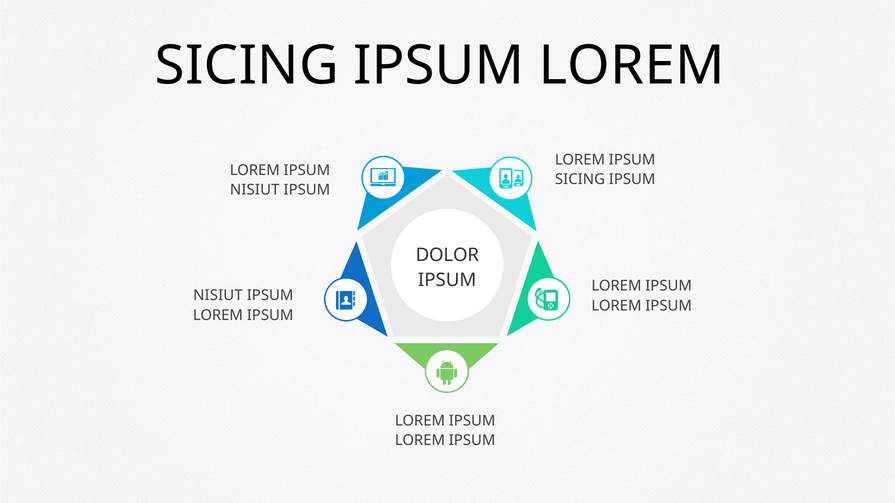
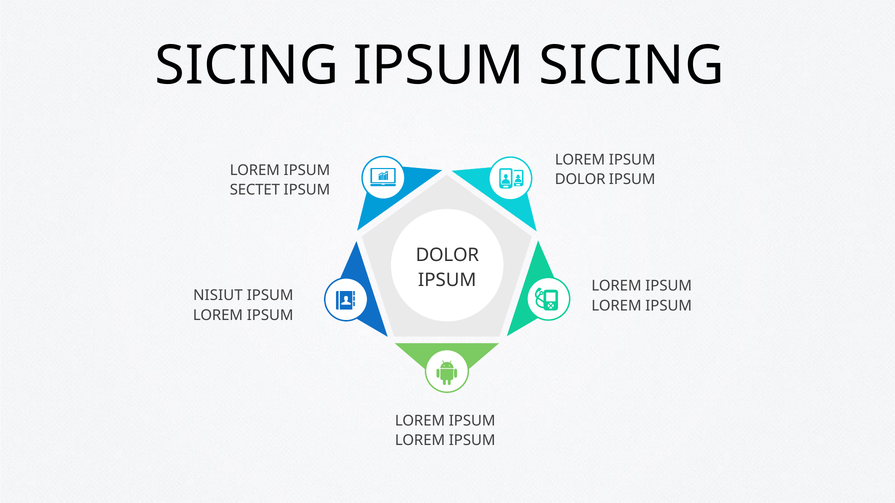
LOREM at (632, 66): LOREM -> SICING
SICING at (580, 179): SICING -> DOLOR
NISIUT at (255, 190): NISIUT -> SECTET
